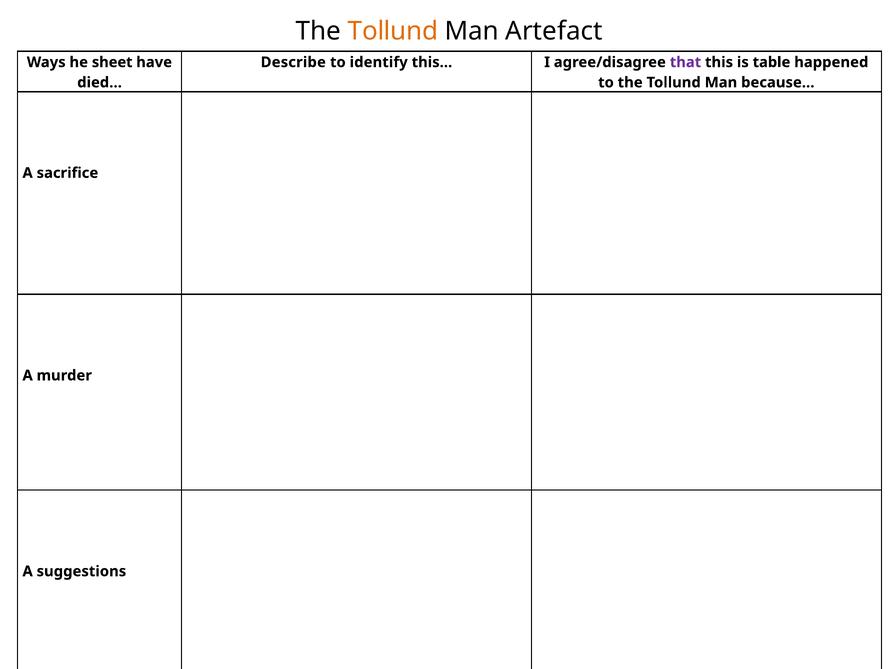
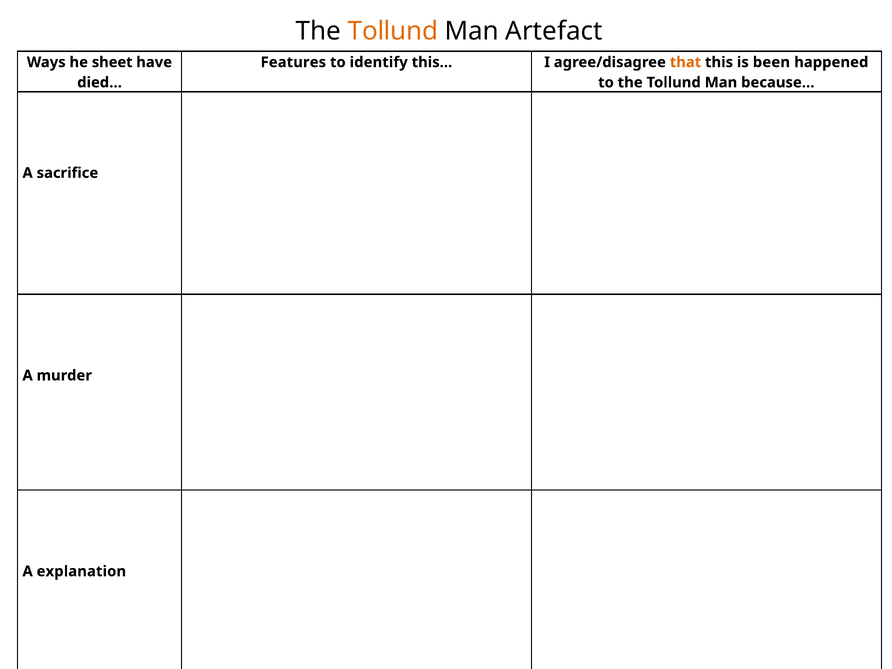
Describe: Describe -> Features
that colour: purple -> orange
table: table -> been
suggestions: suggestions -> explanation
